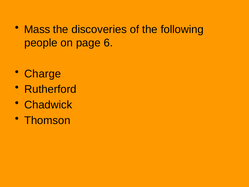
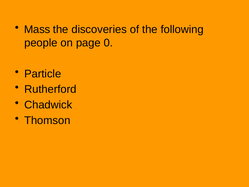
6: 6 -> 0
Charge: Charge -> Particle
